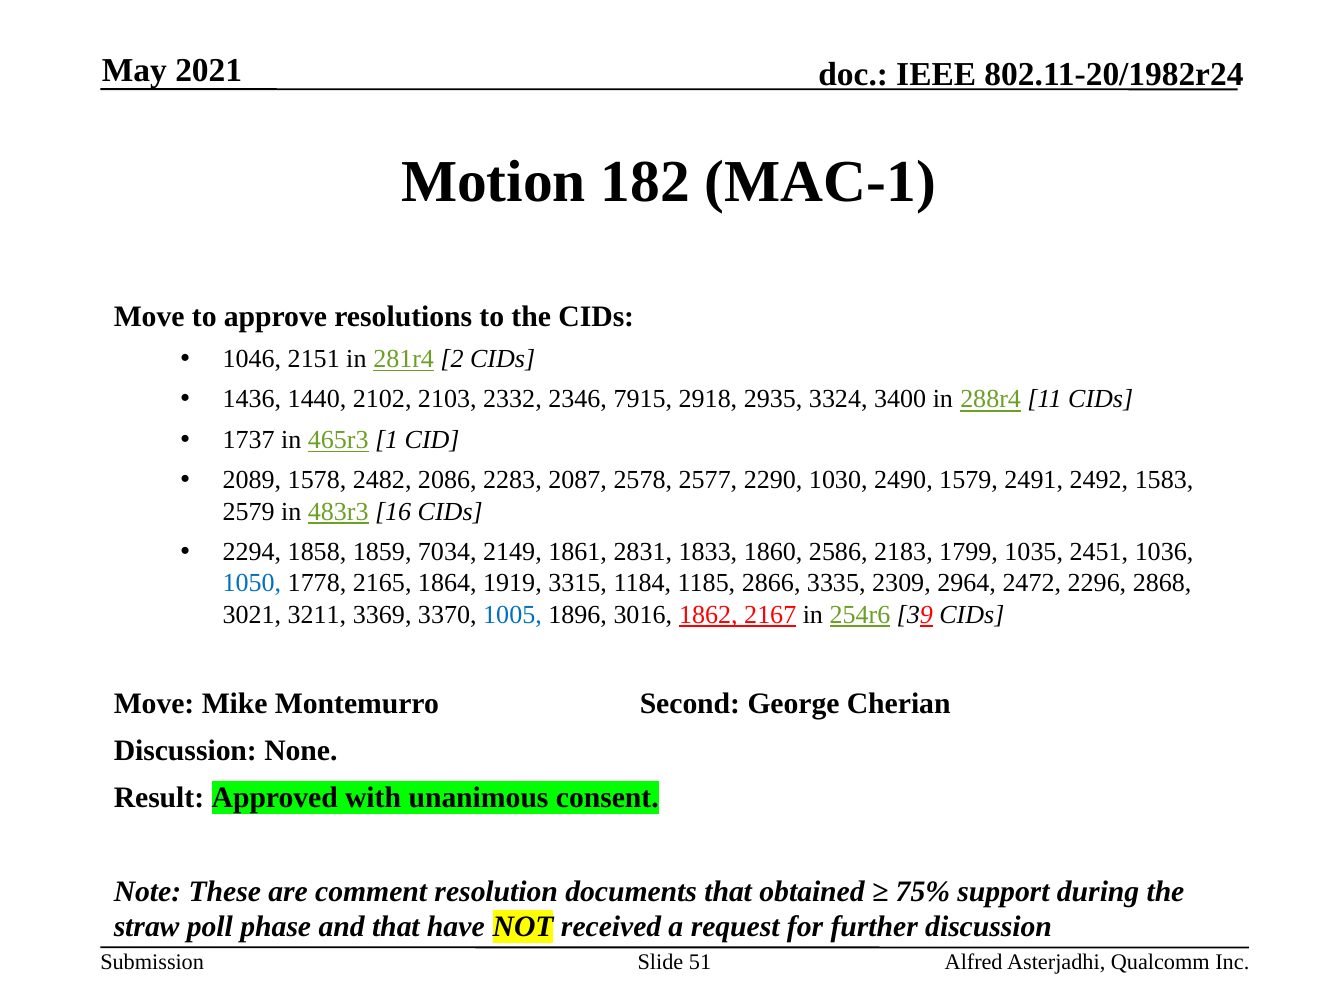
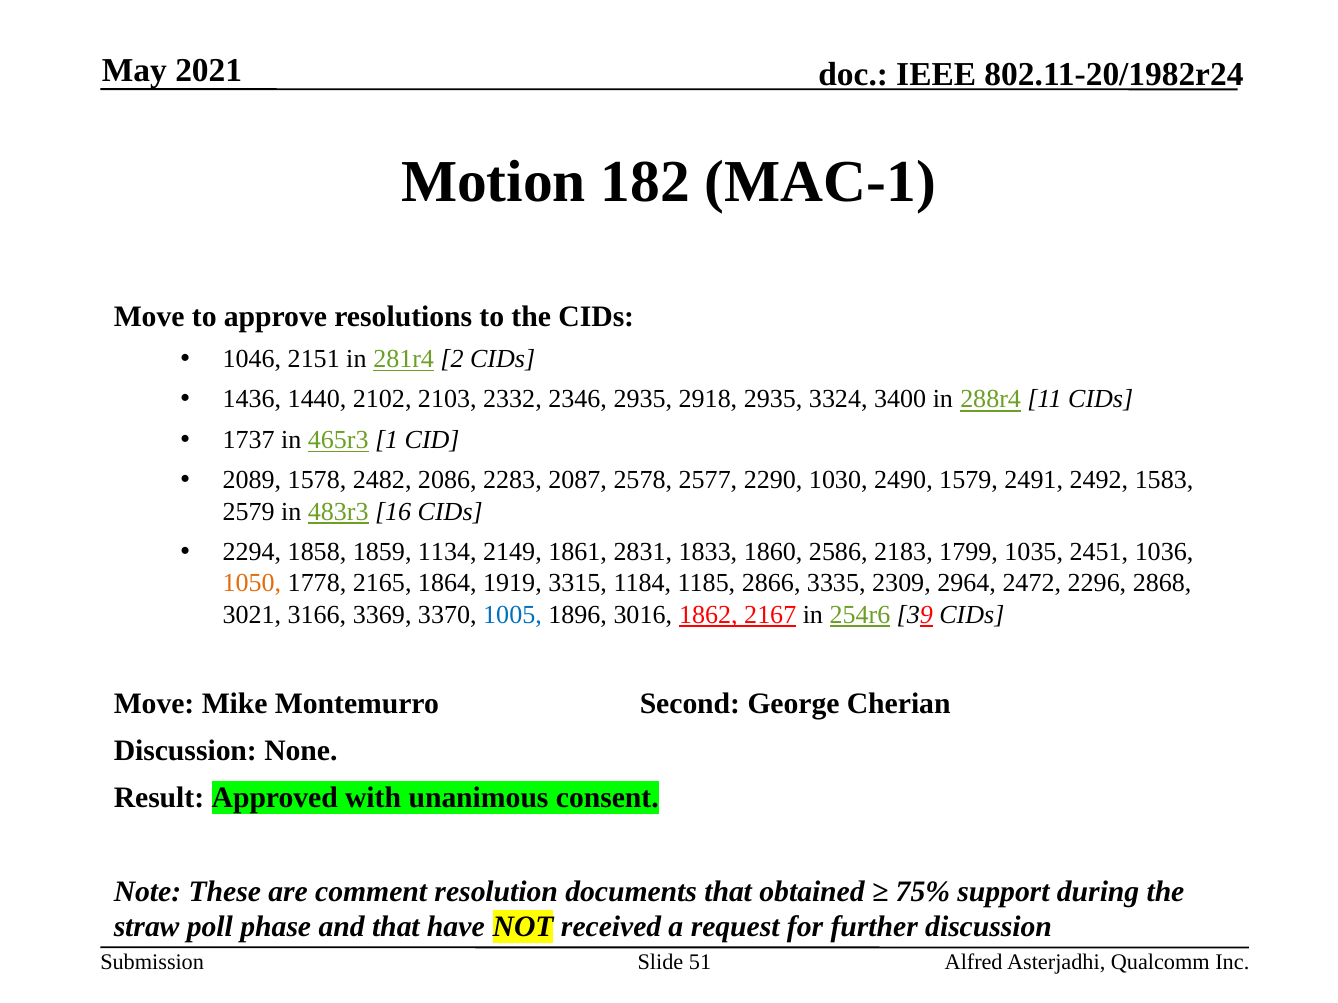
2346 7915: 7915 -> 2935
7034: 7034 -> 1134
1050 colour: blue -> orange
3211: 3211 -> 3166
